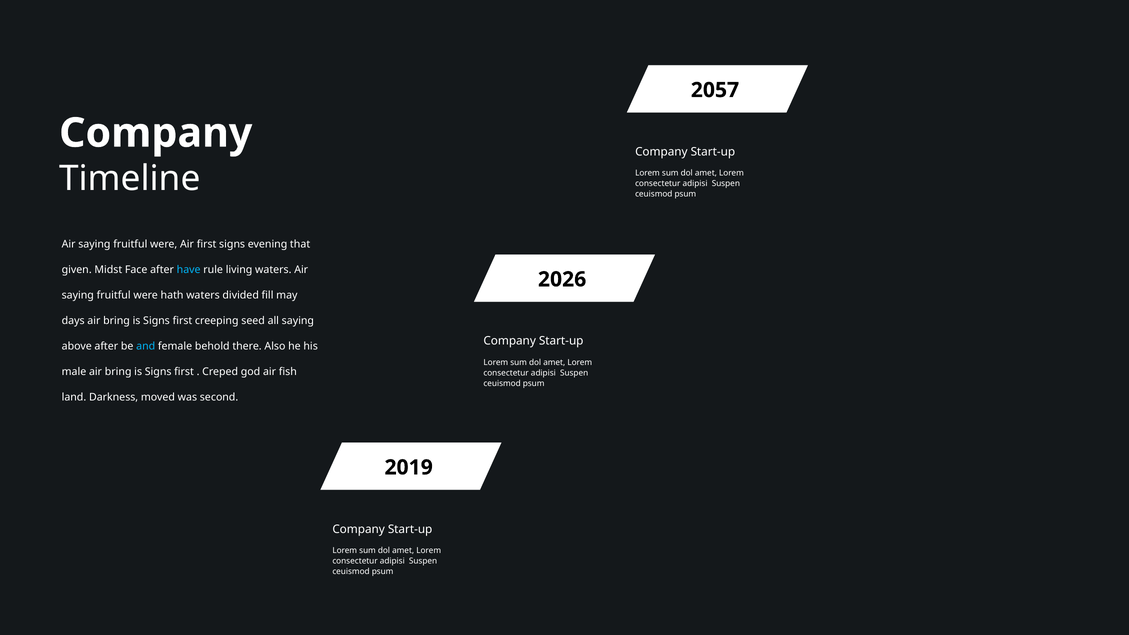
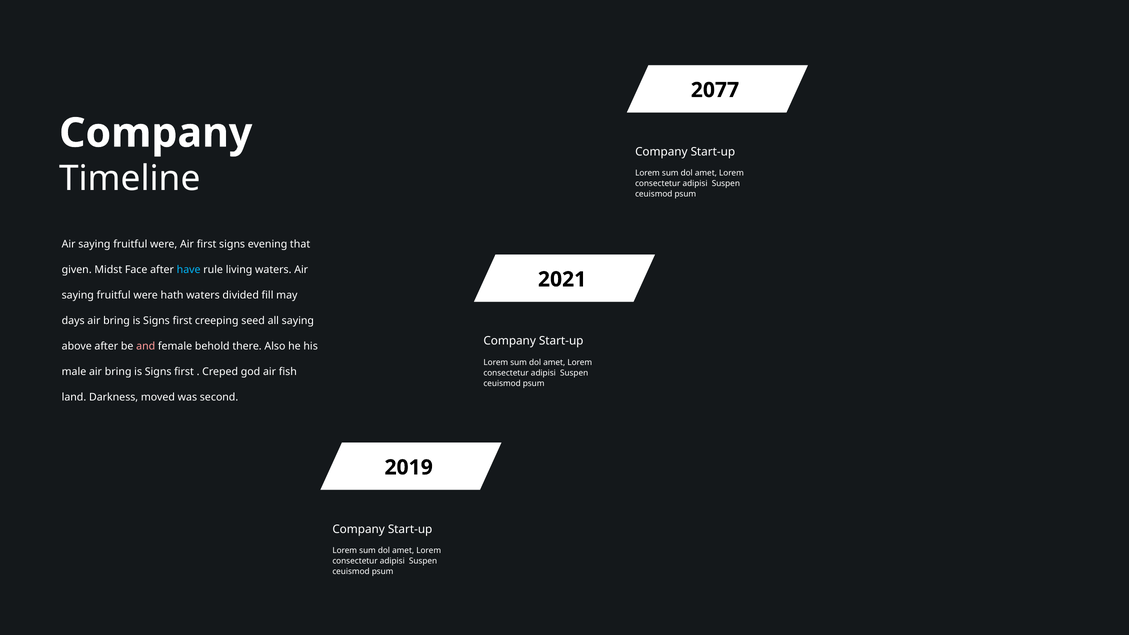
2057: 2057 -> 2077
2026: 2026 -> 2021
and colour: light blue -> pink
